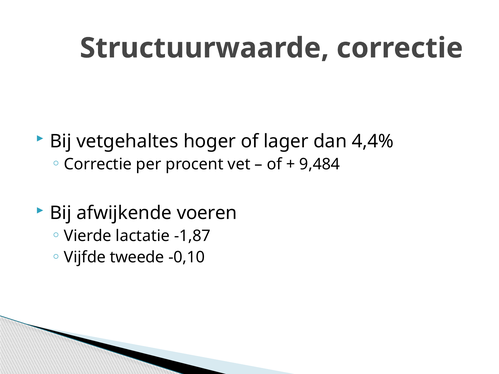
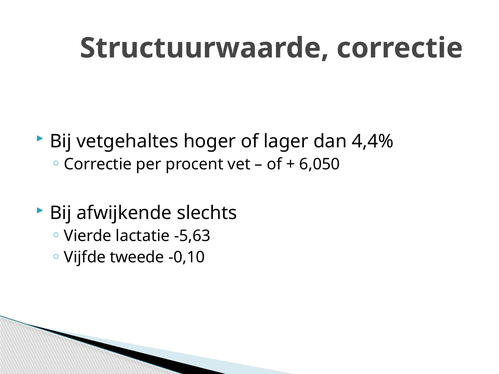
9,484: 9,484 -> 6,050
voeren: voeren -> slechts
-1,87: -1,87 -> -5,63
